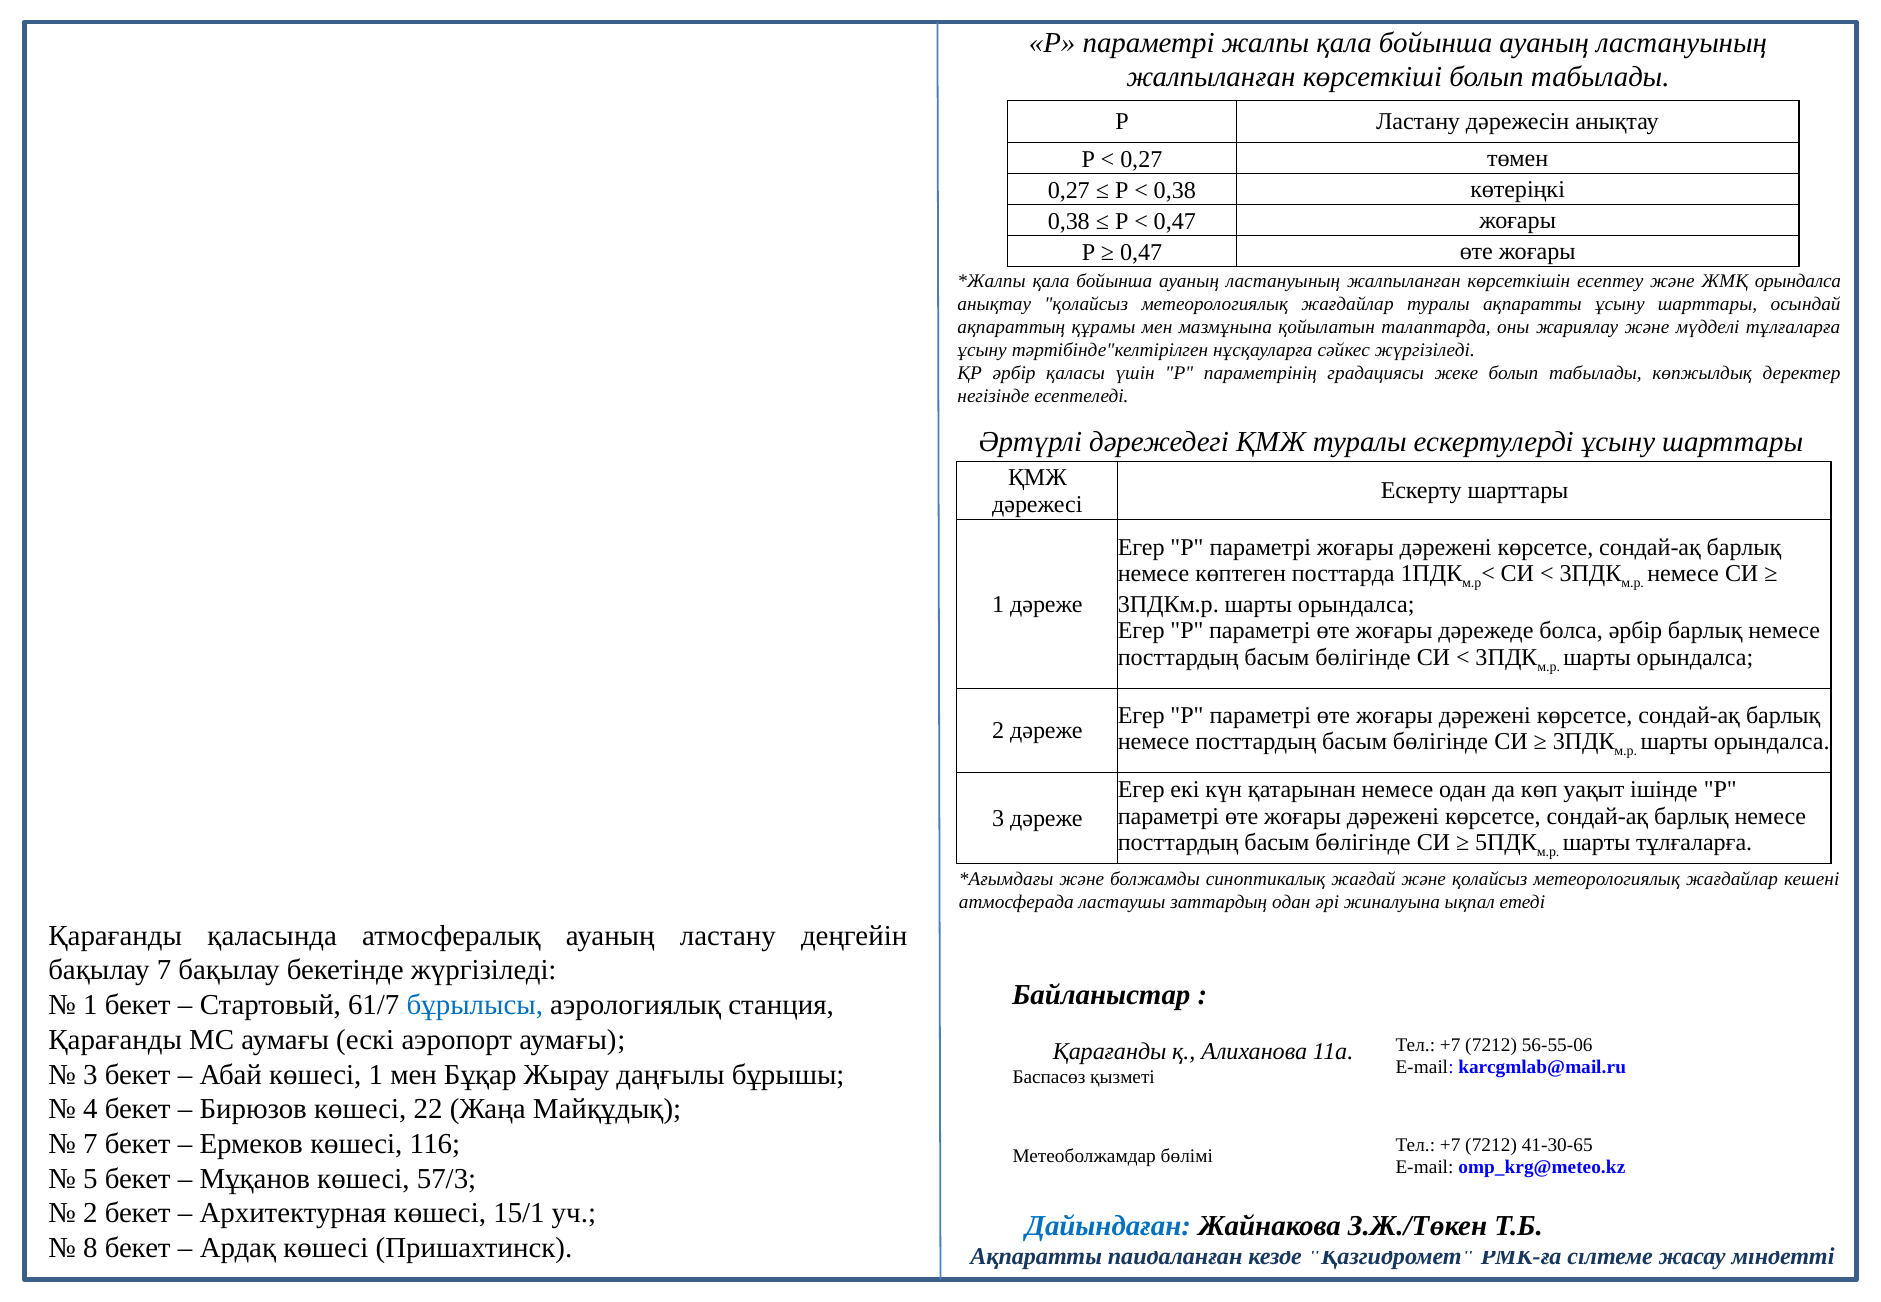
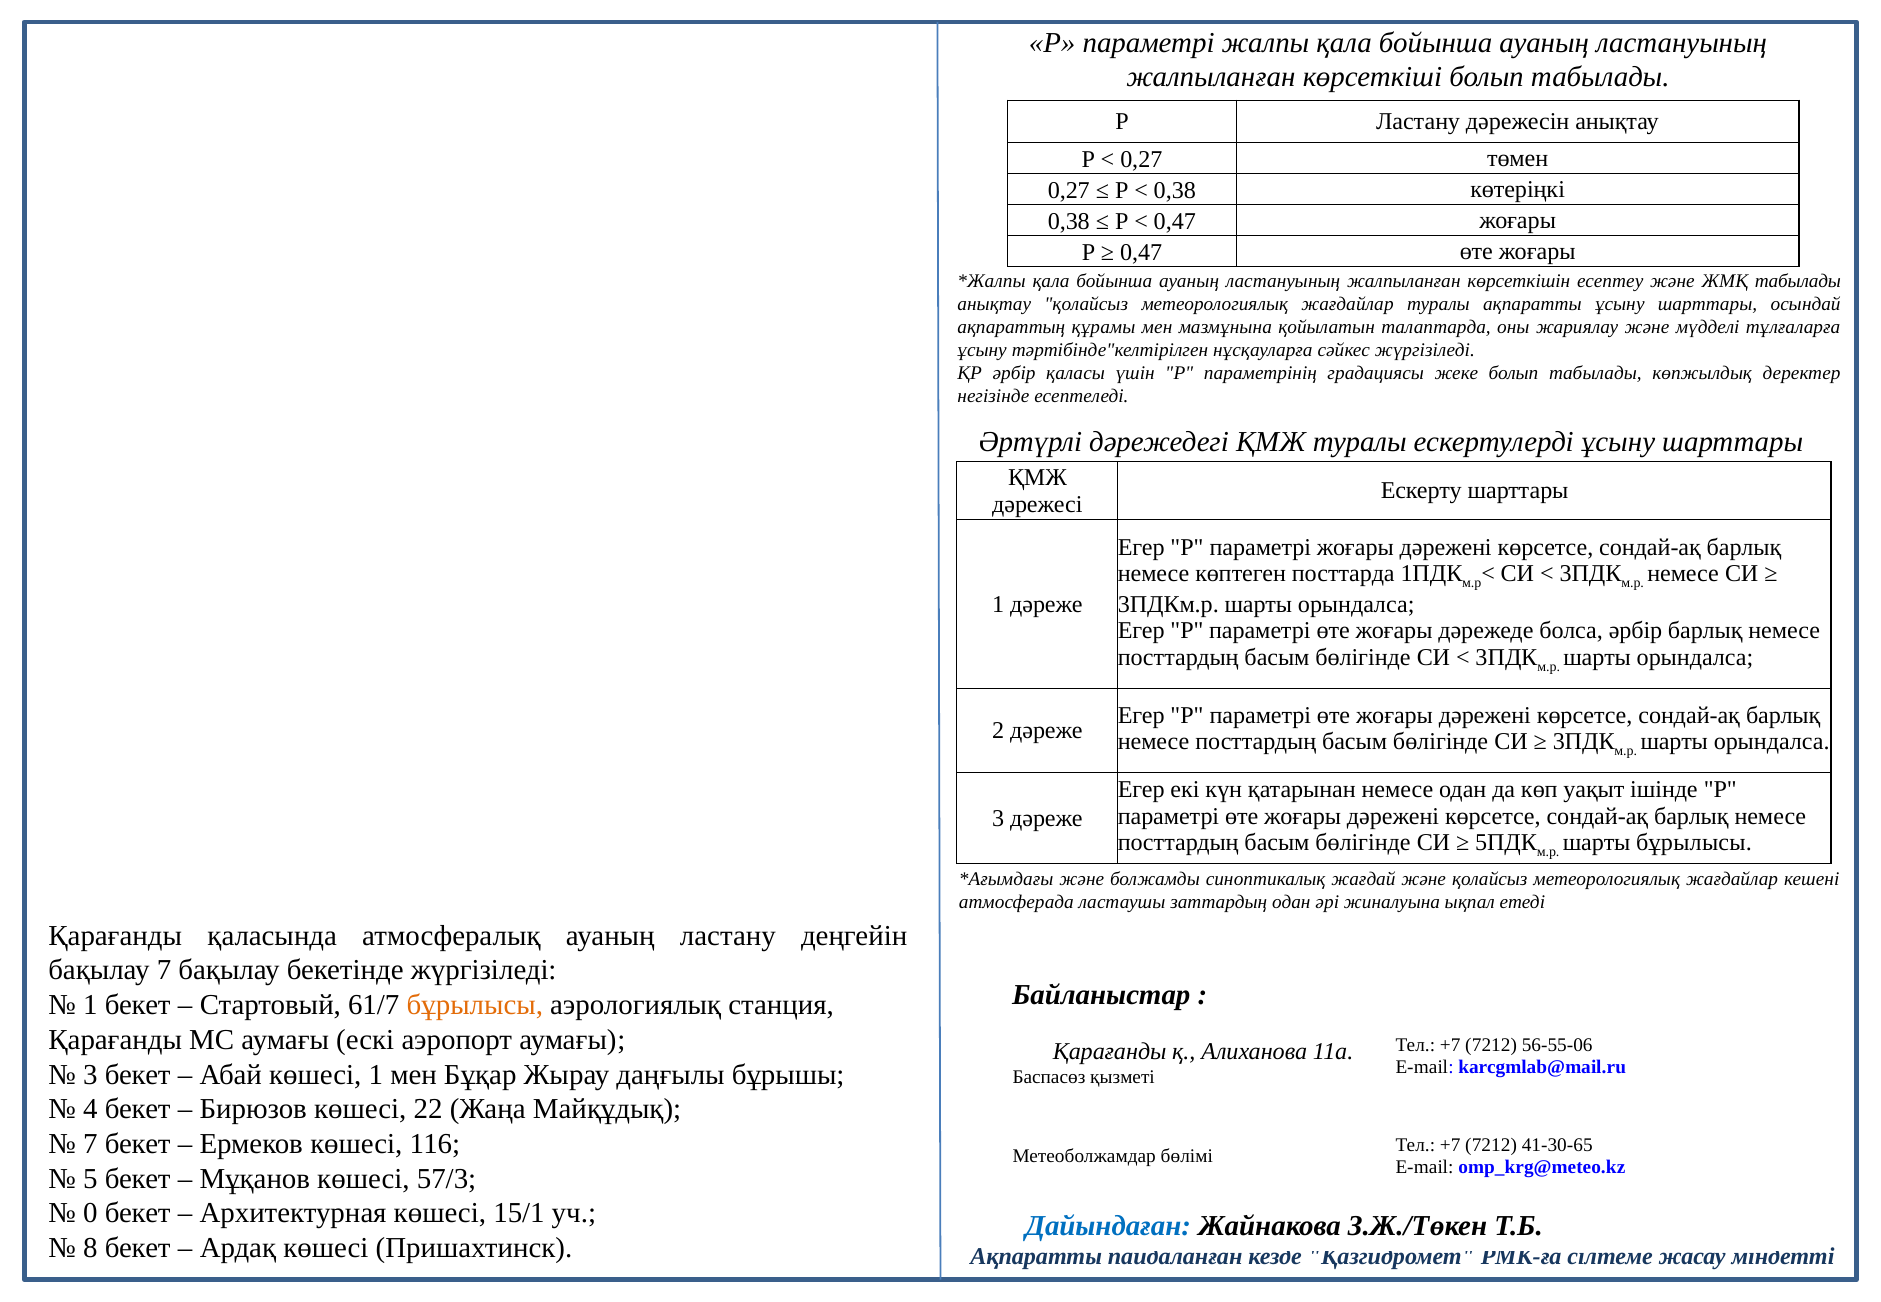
ЖМҚ орындалса: орындалса -> табылады
шарты тұлғаларға: тұлғаларға -> бұрылысы
бұрылысы at (475, 1005) colour: blue -> orange
2 at (90, 1214): 2 -> 0
